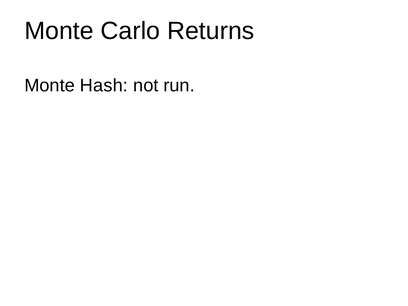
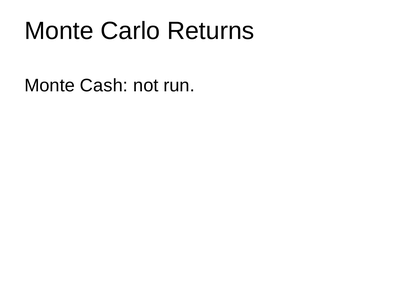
Hash: Hash -> Cash
